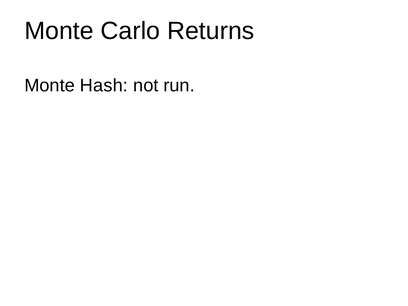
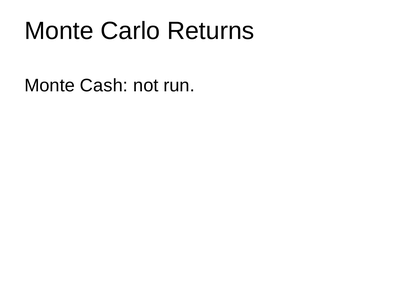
Hash: Hash -> Cash
